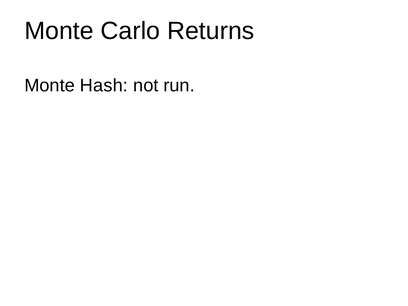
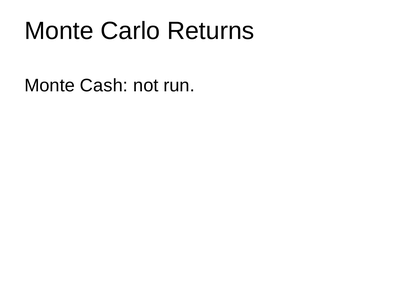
Hash: Hash -> Cash
